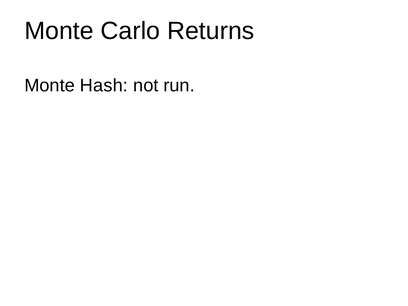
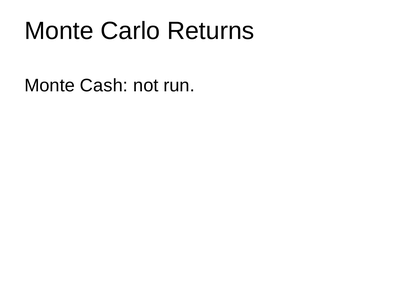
Hash: Hash -> Cash
